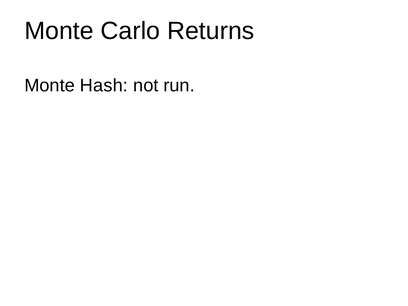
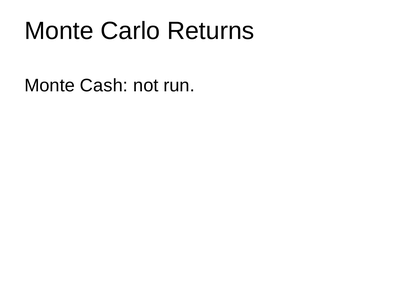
Hash: Hash -> Cash
